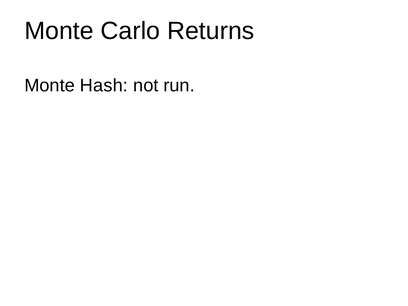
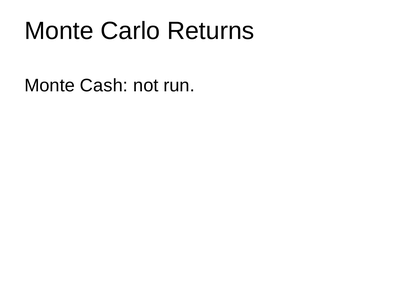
Hash: Hash -> Cash
